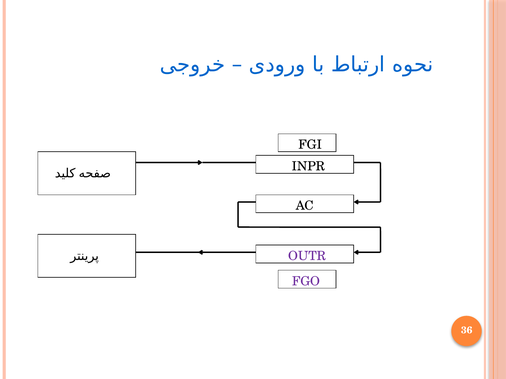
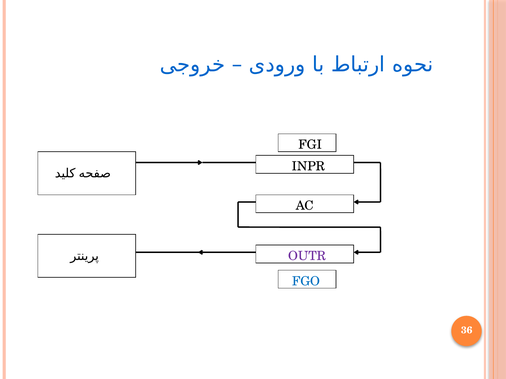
FGO colour: purple -> blue
